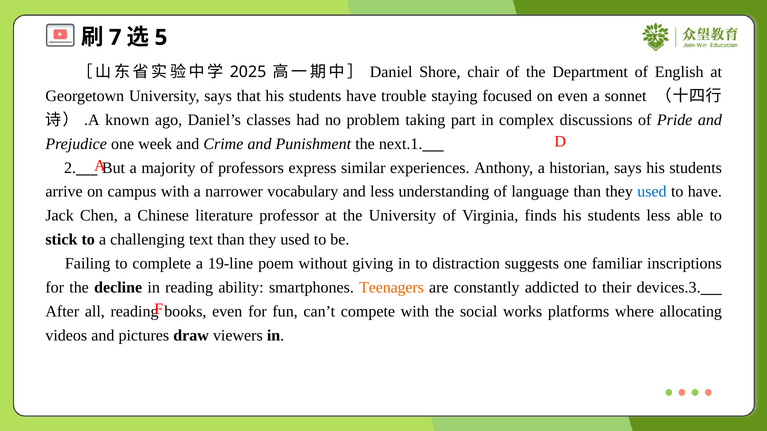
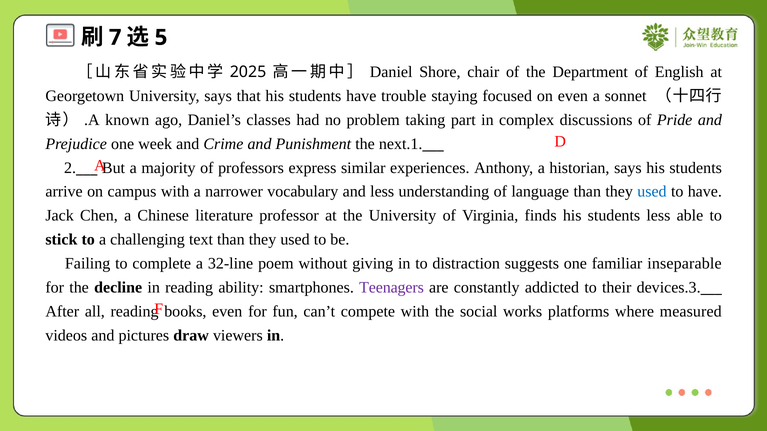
19-line: 19-line -> 32-line
inscriptions: inscriptions -> inseparable
Teenagers colour: orange -> purple
allocating: allocating -> measured
